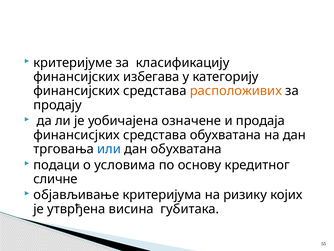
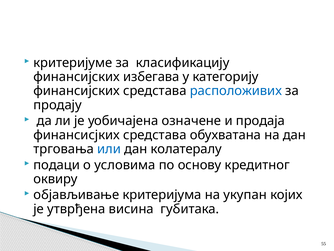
расположивих colour: orange -> blue
дан обухватана: обухватана -> колатералу
сличне: сличне -> оквиру
ризику: ризику -> укупан
